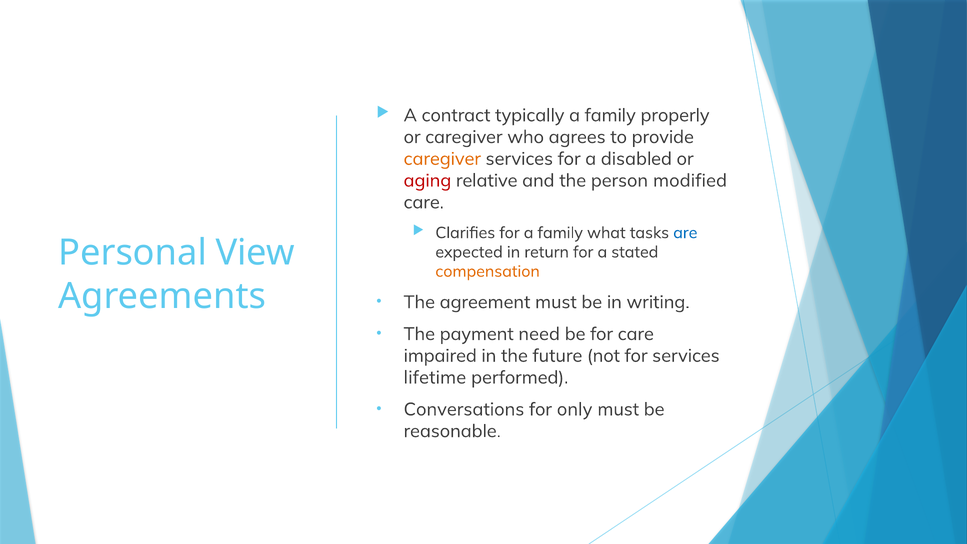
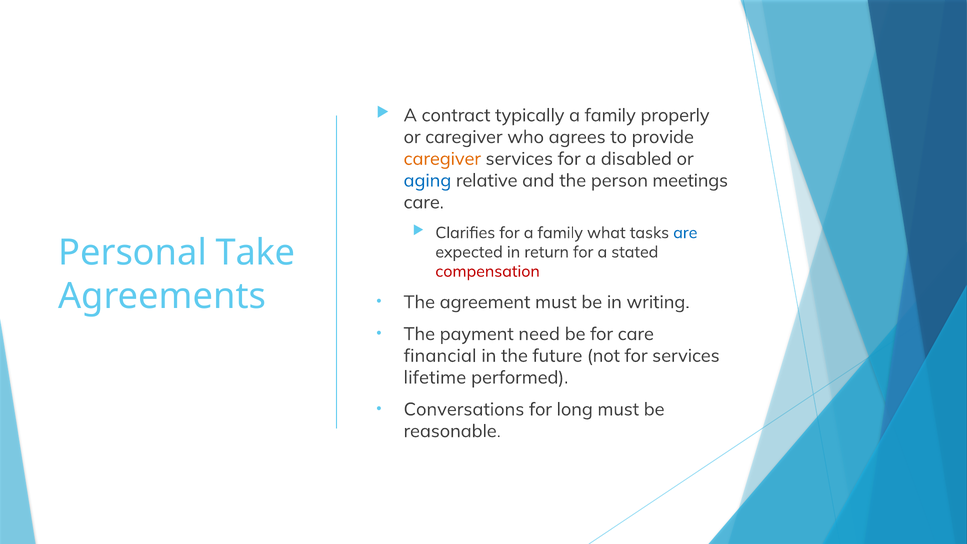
aging colour: red -> blue
modified: modified -> meetings
View: View -> Take
compensation colour: orange -> red
impaired: impaired -> financial
only: only -> long
